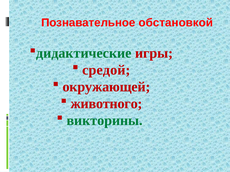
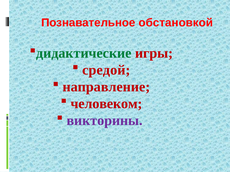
окружающей: окружающей -> направление
животного: животного -> человеком
викторины colour: green -> purple
